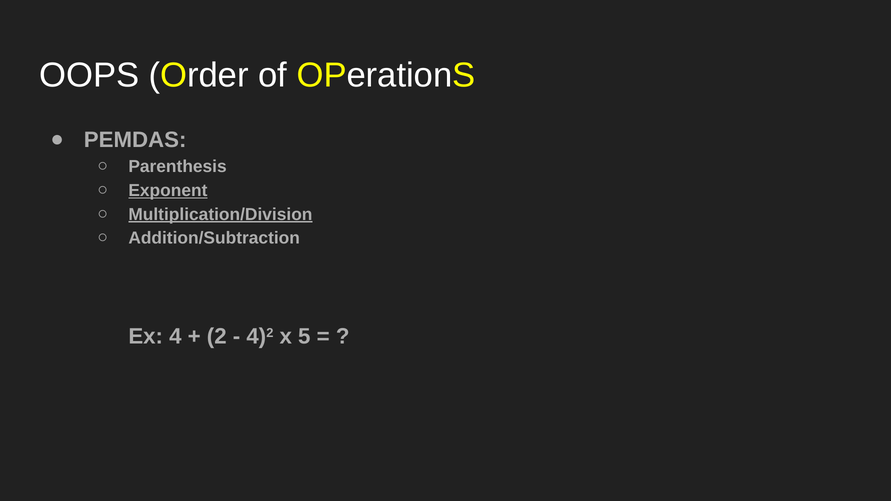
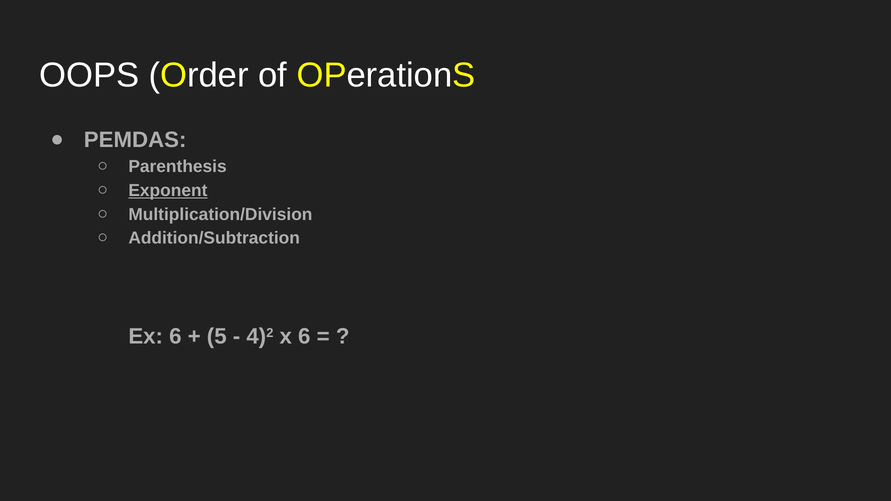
Multiplication/Division underline: present -> none
Ex 4: 4 -> 6
2: 2 -> 5
x 5: 5 -> 6
